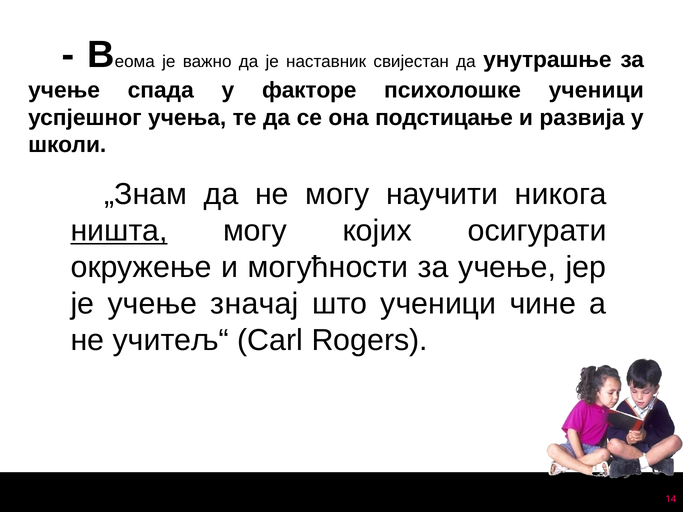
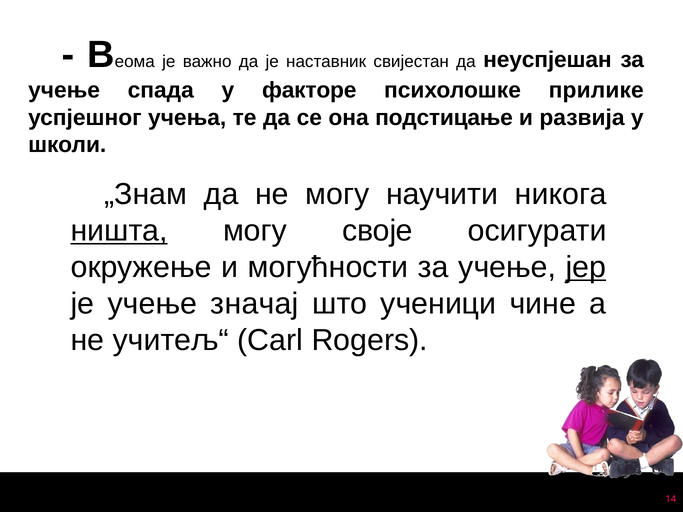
унутрашње: унутрашње -> неуспјешан
психолошке ученици: ученици -> прилике
којих: којих -> своје
јер underline: none -> present
